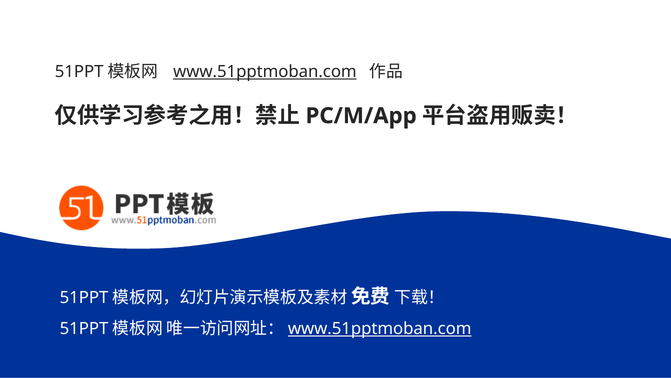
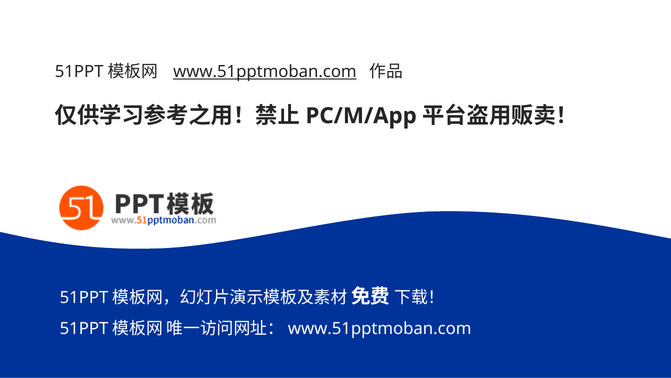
www.51pptmoban.com at (380, 328) underline: present -> none
